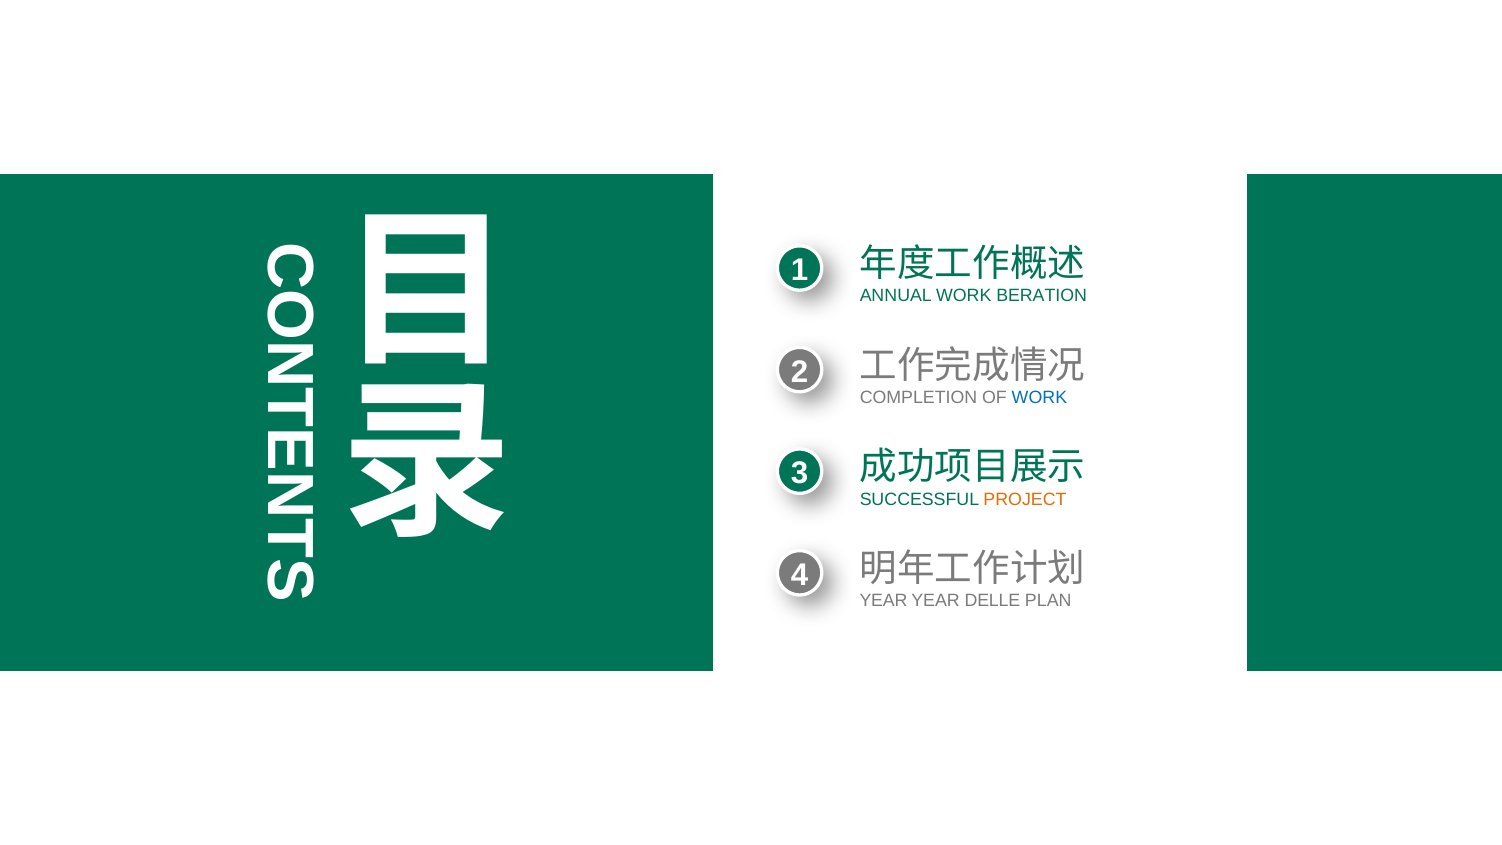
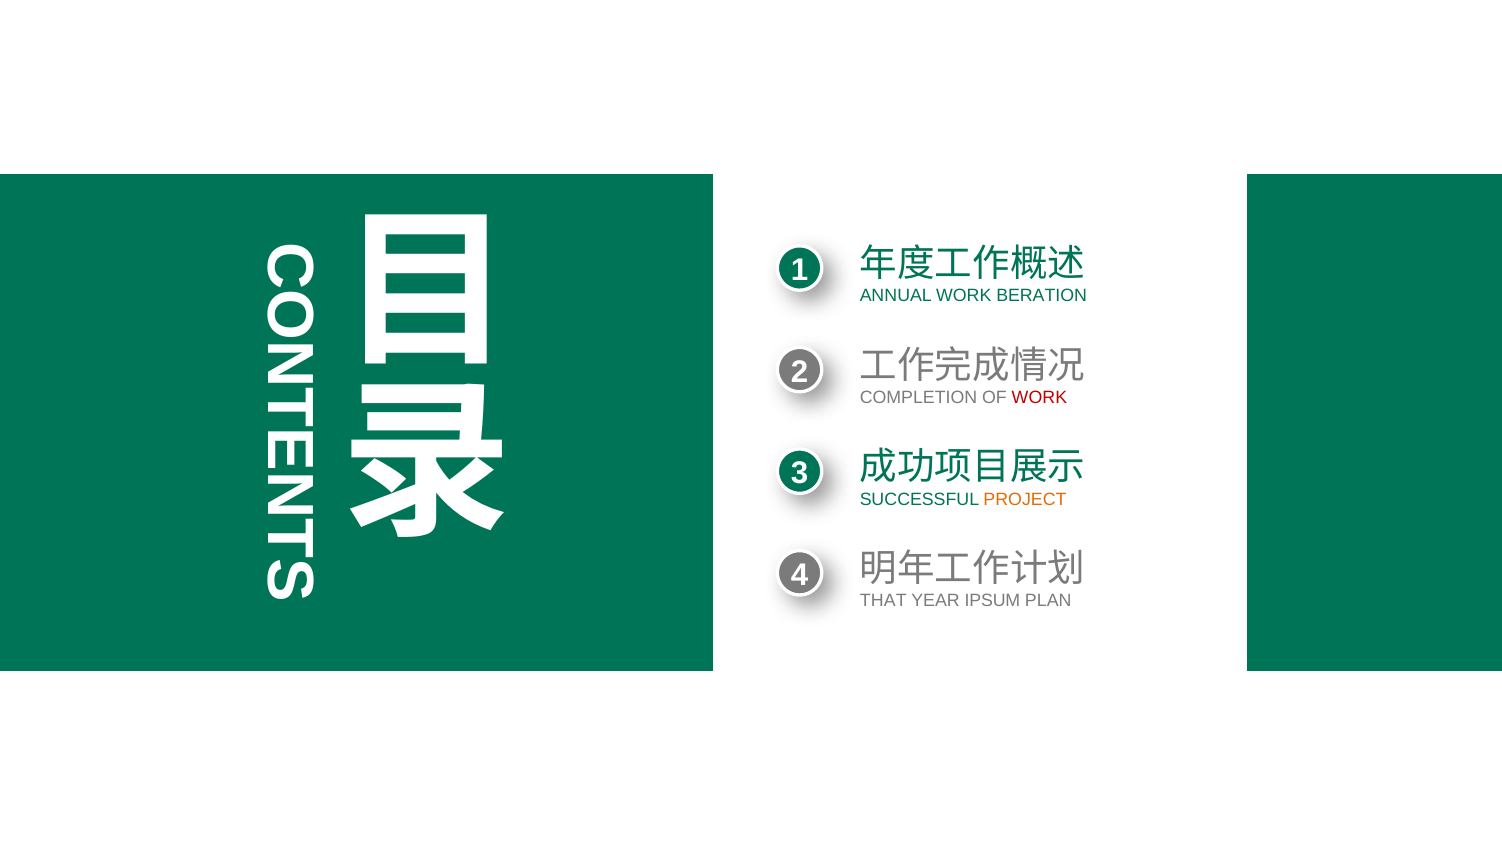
WORK at (1039, 398) colour: blue -> red
YEAR at (884, 601): YEAR -> THAT
DELLE: DELLE -> IPSUM
